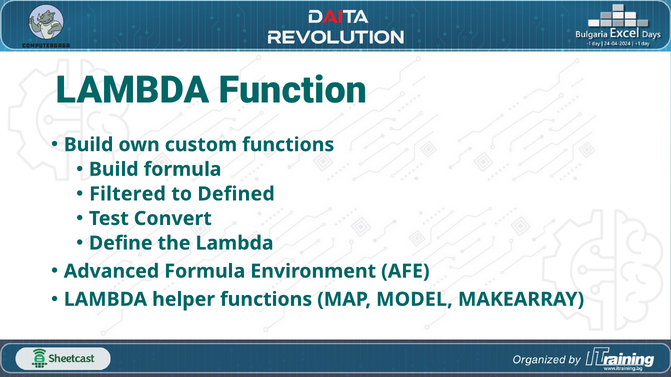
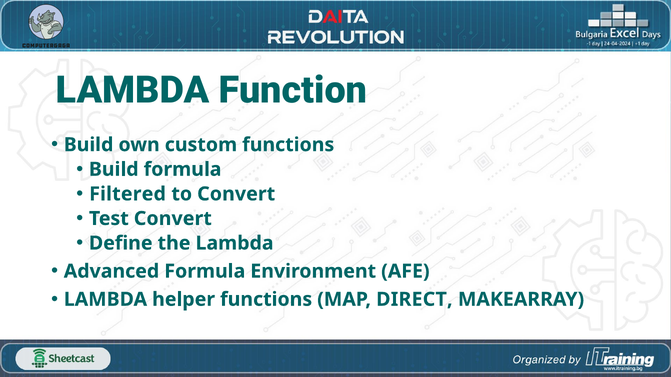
to Defined: Defined -> Convert
MODEL: MODEL -> DIRECT
